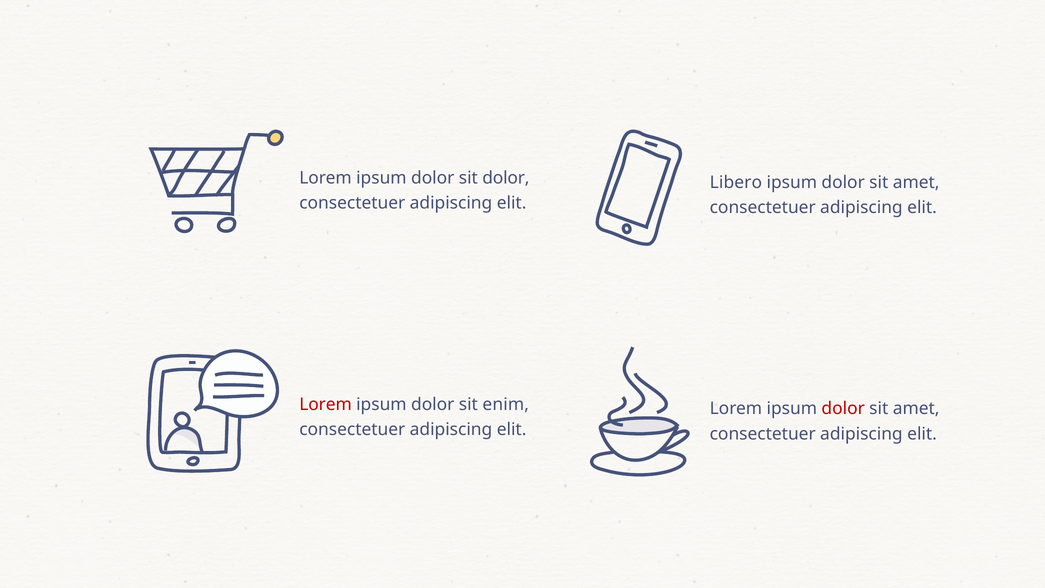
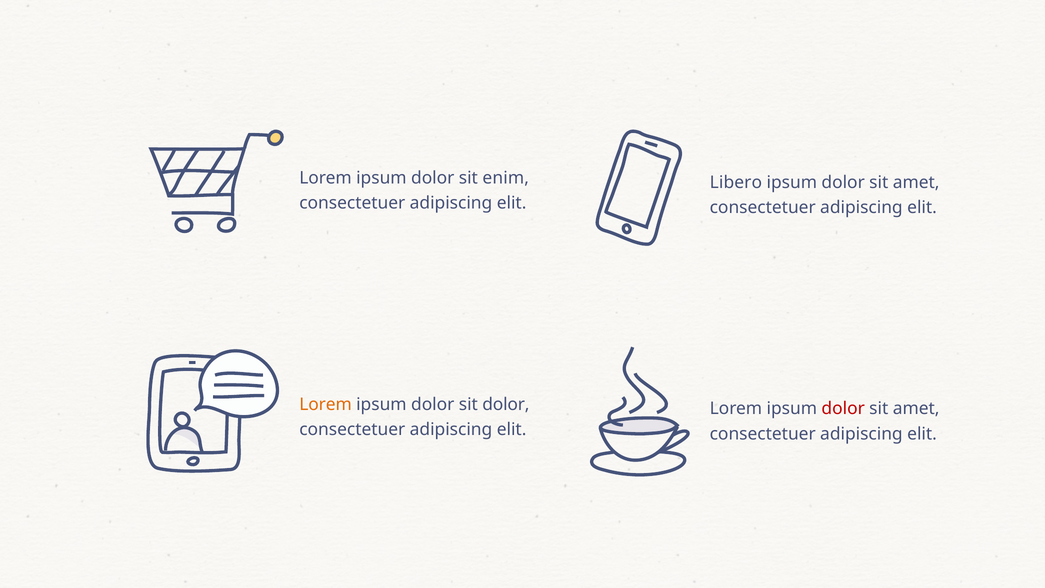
sit dolor: dolor -> enim
Lorem at (326, 404) colour: red -> orange
sit enim: enim -> dolor
